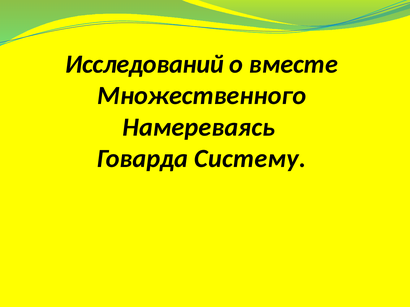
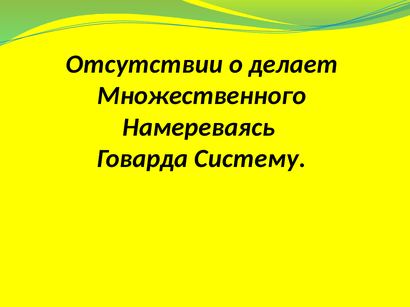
Исследований: Исследований -> Отсутствии
вместе: вместе -> делает
